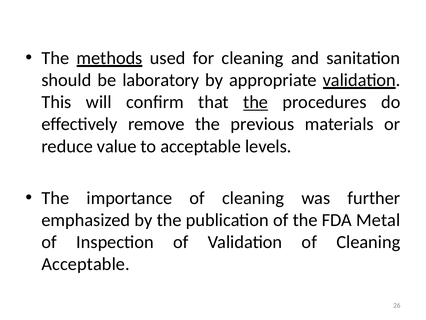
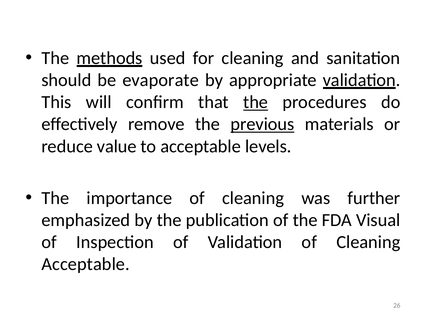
laboratory: laboratory -> evaporate
previous underline: none -> present
Metal: Metal -> Visual
